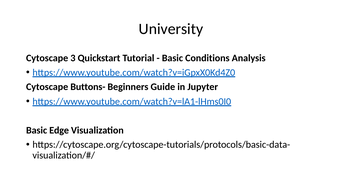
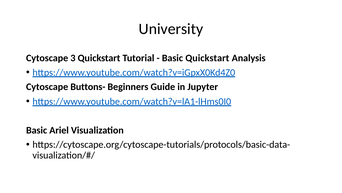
Basic Conditions: Conditions -> Quickstart
Edge: Edge -> Ariel
